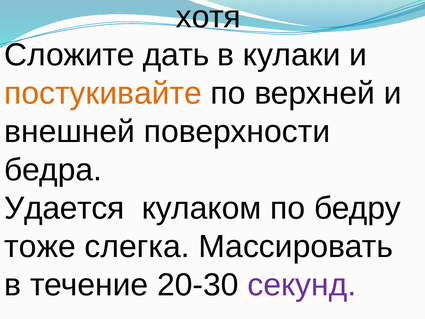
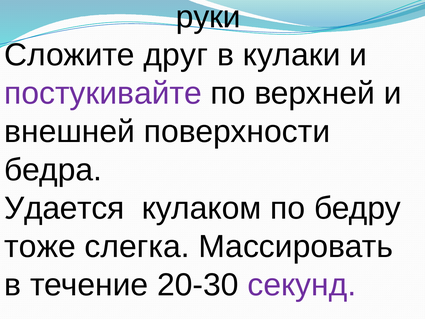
хотя: хотя -> руки
дать: дать -> друг
постукивайте colour: orange -> purple
